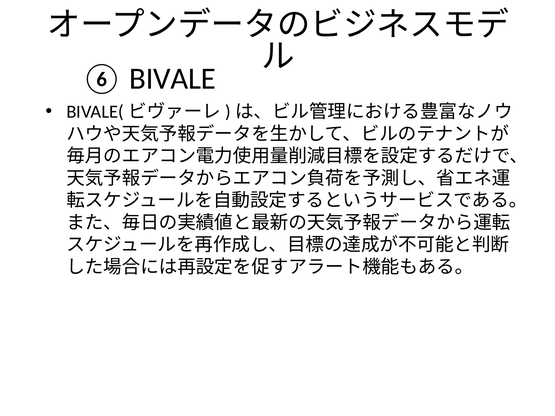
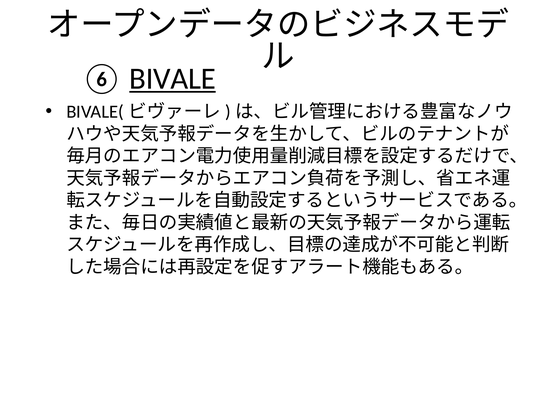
BIVALE underline: none -> present
